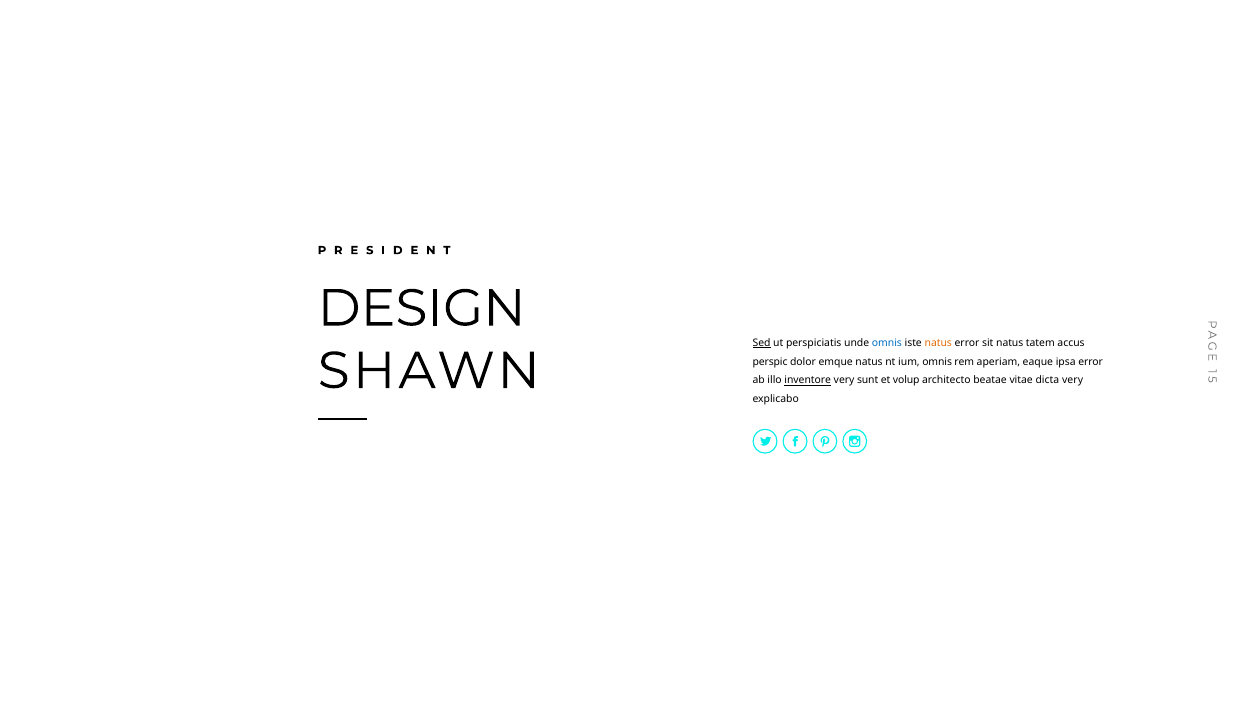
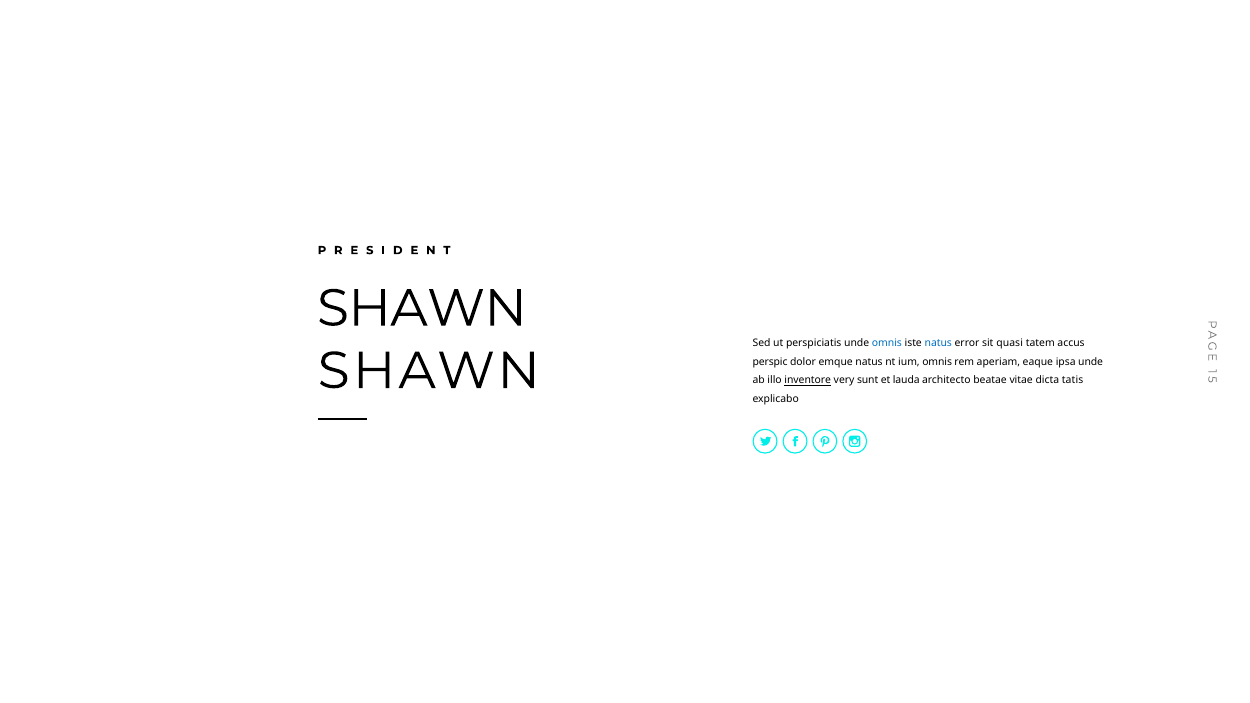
DESIGN at (422, 308): DESIGN -> SHAWN
Sed underline: present -> none
natus at (938, 343) colour: orange -> blue
sit natus: natus -> quasi
ipsa error: error -> unde
volup: volup -> lauda
dicta very: very -> tatis
